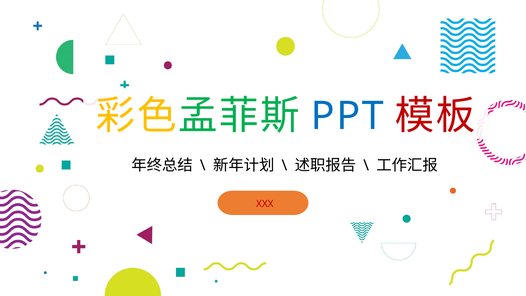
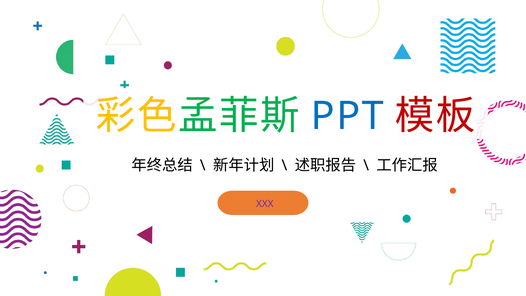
XXX colour: red -> purple
